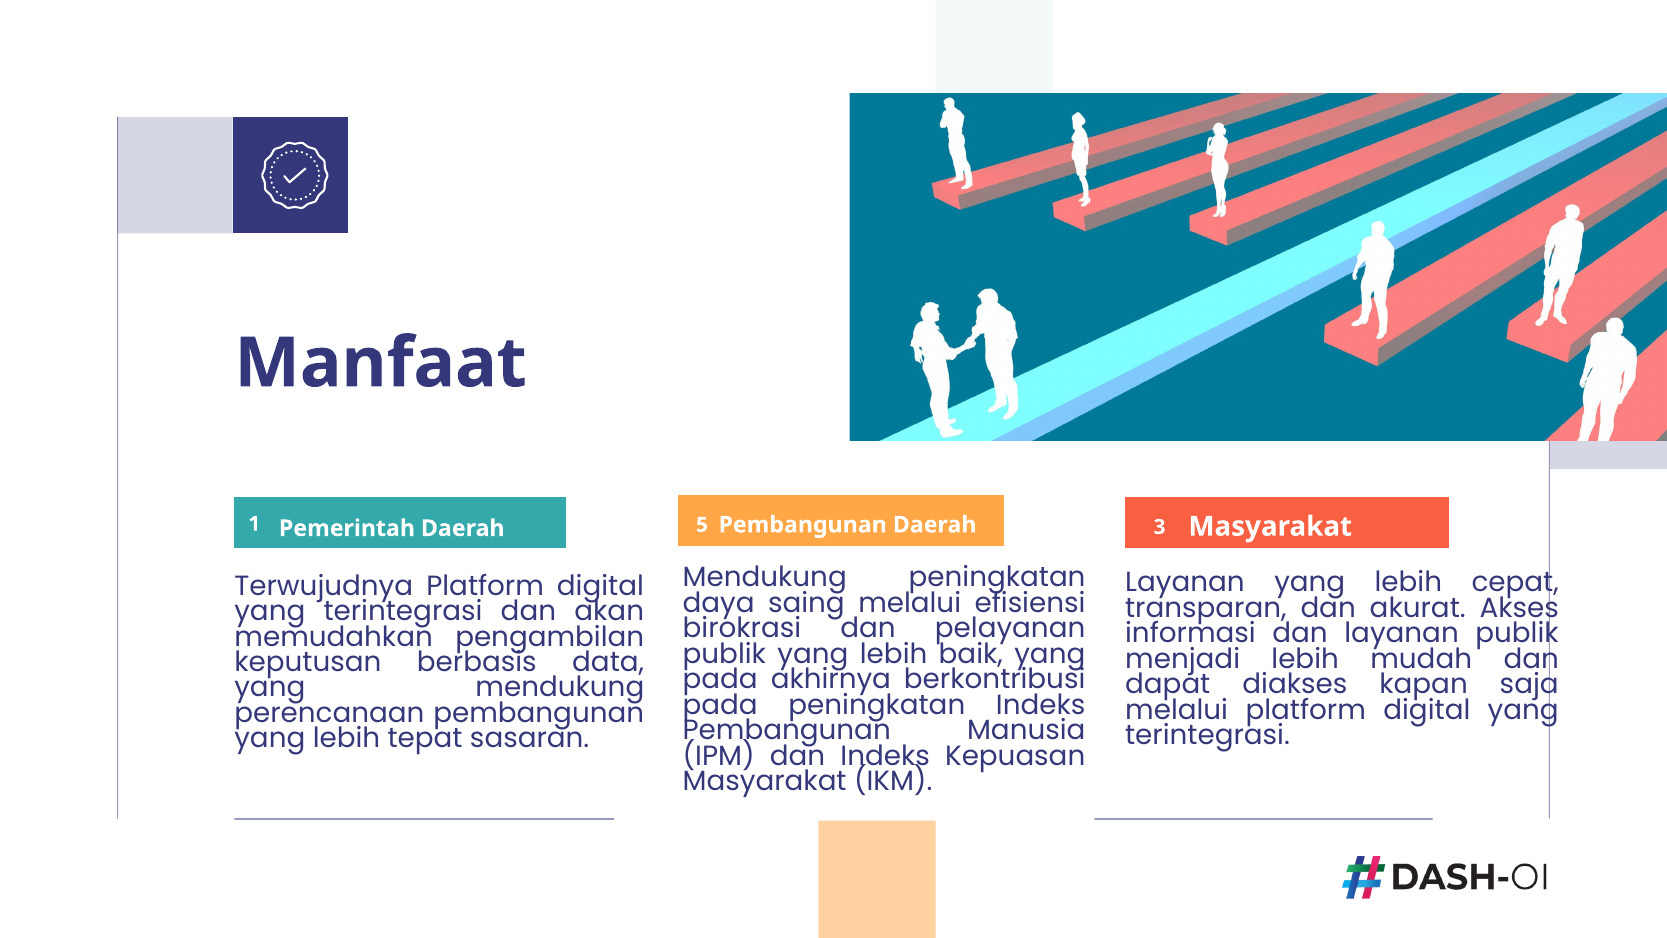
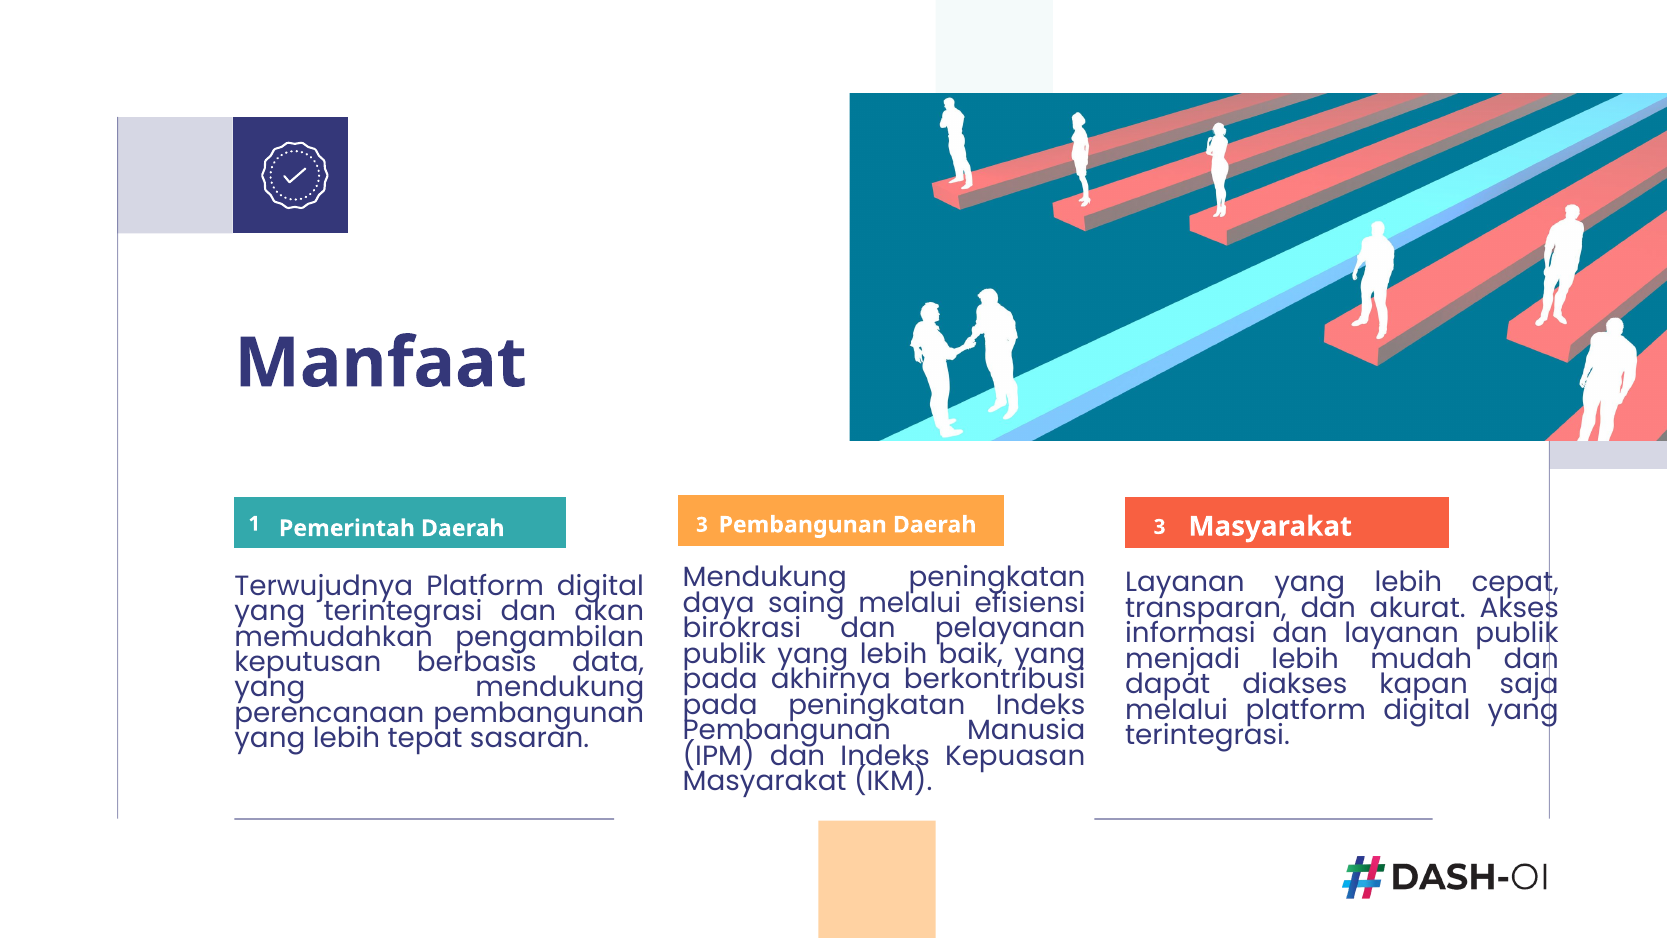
1 5: 5 -> 3
